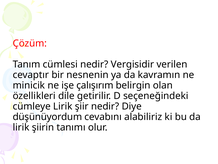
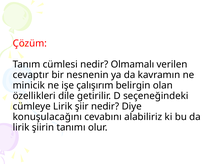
Vergisidir: Vergisidir -> Olmamalı
düşünüyordum: düşünüyordum -> konuşulacağını
